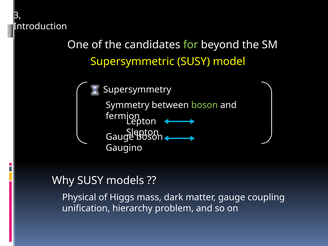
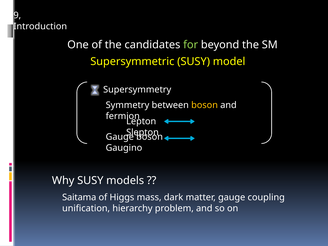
3: 3 -> 9
boson at (205, 105) colour: light green -> yellow
Physical: Physical -> Saitama
